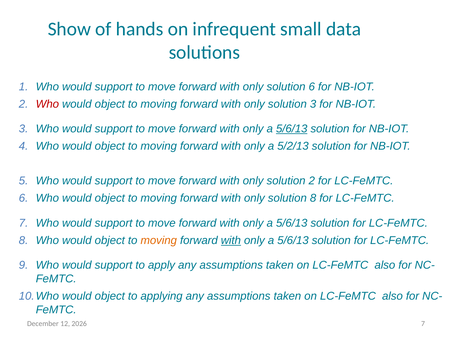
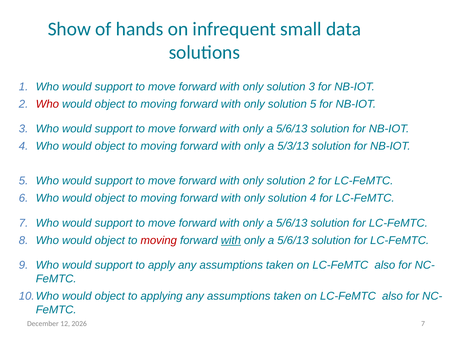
solution 6: 6 -> 3
solution 3: 3 -> 5
5/6/13 at (292, 129) underline: present -> none
5/2/13: 5/2/13 -> 5/3/13
solution 8: 8 -> 4
moving at (159, 240) colour: orange -> red
